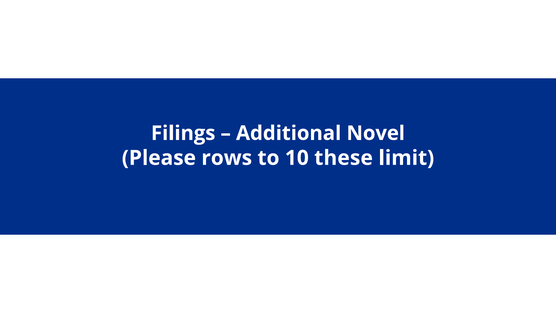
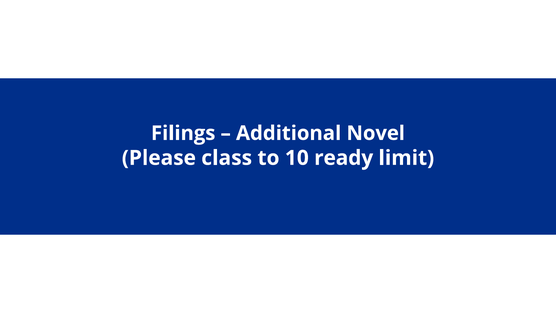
rows: rows -> class
these: these -> ready
